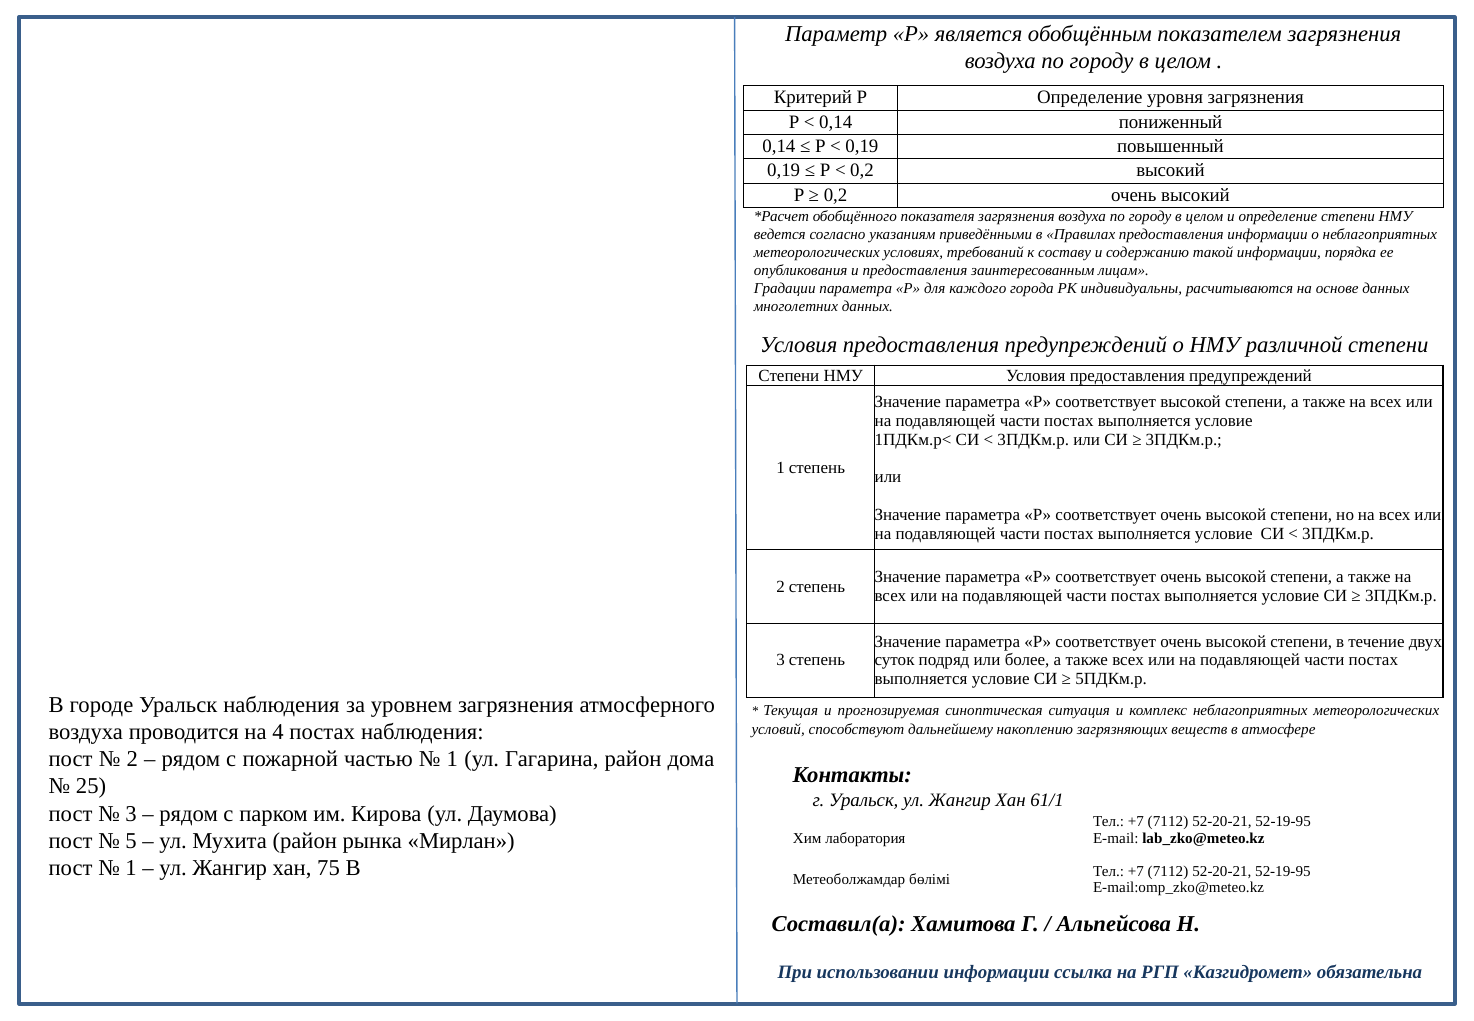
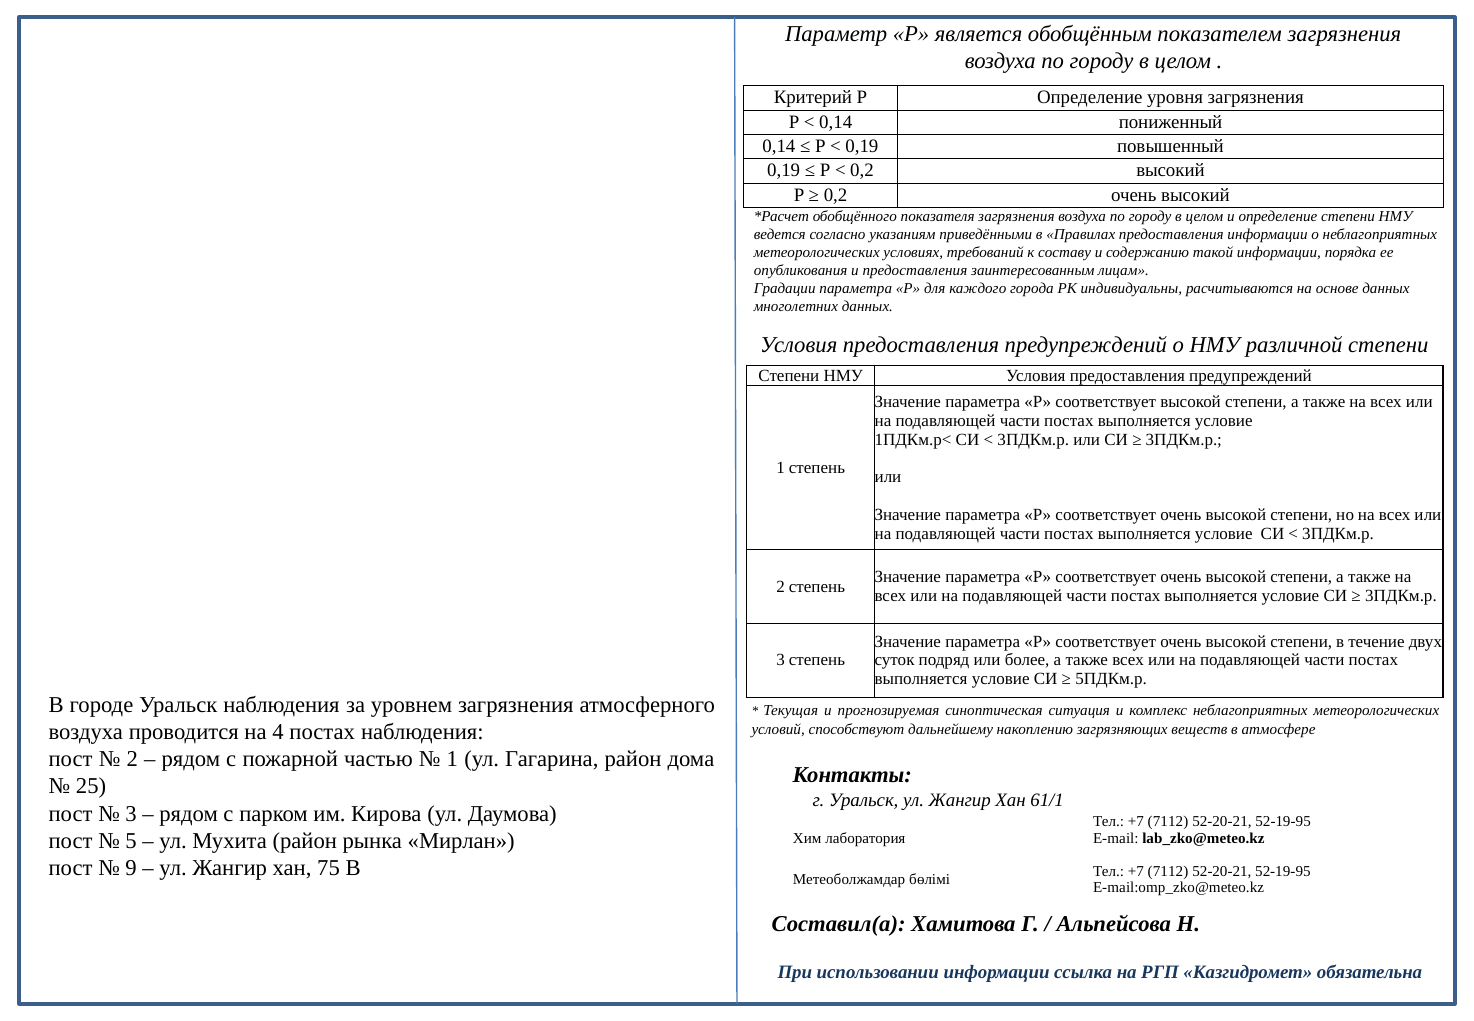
1 at (131, 868): 1 -> 9
